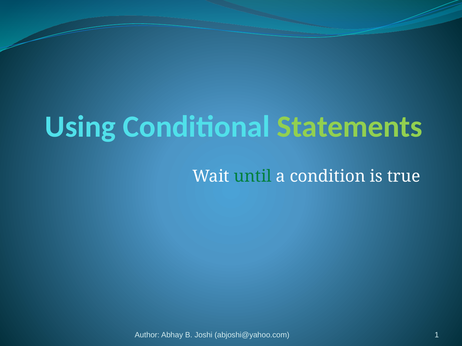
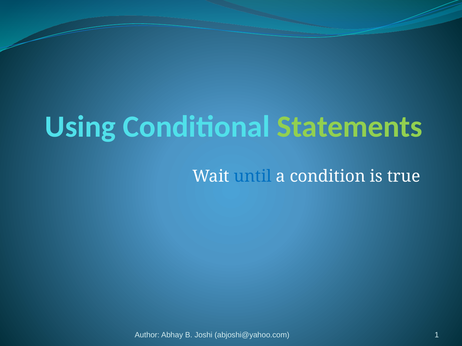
until colour: green -> blue
